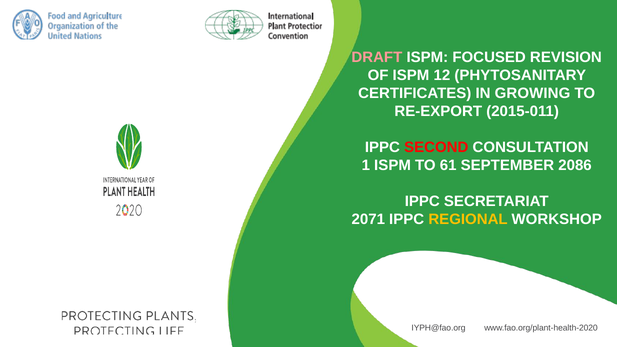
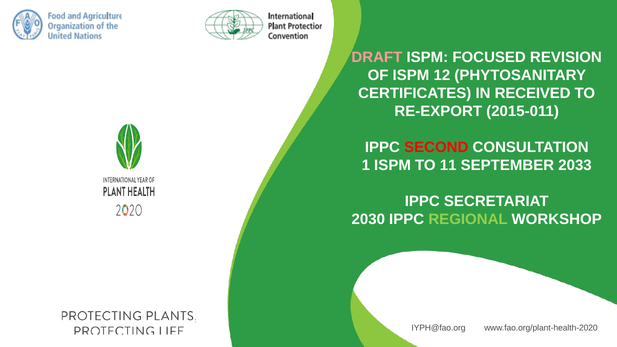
GROWING: GROWING -> RECEIVED
61: 61 -> 11
2086: 2086 -> 2033
2071: 2071 -> 2030
REGIONAL colour: yellow -> light green
